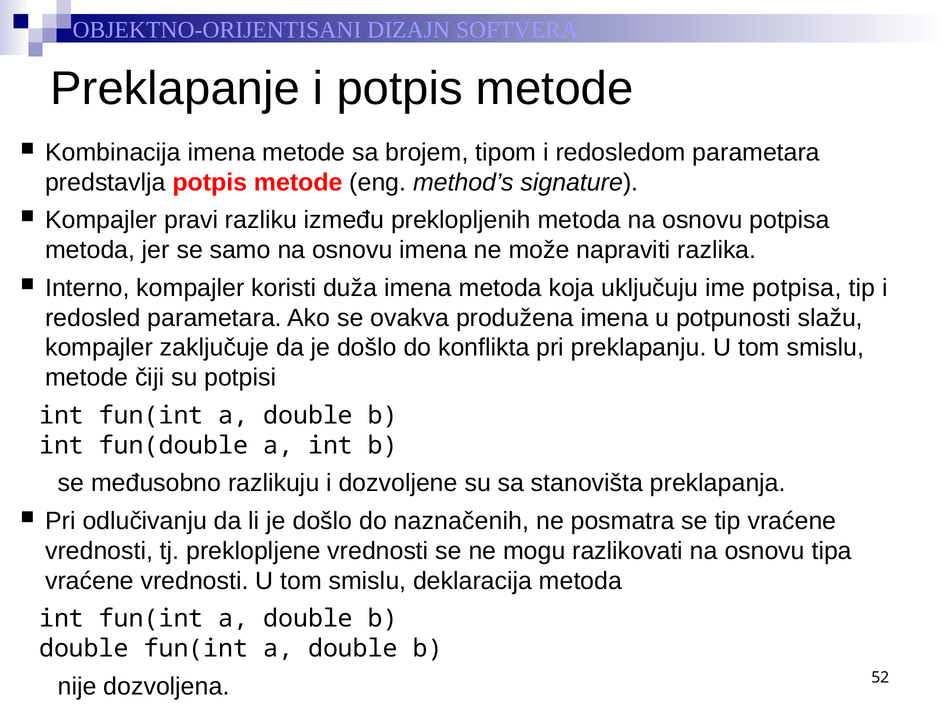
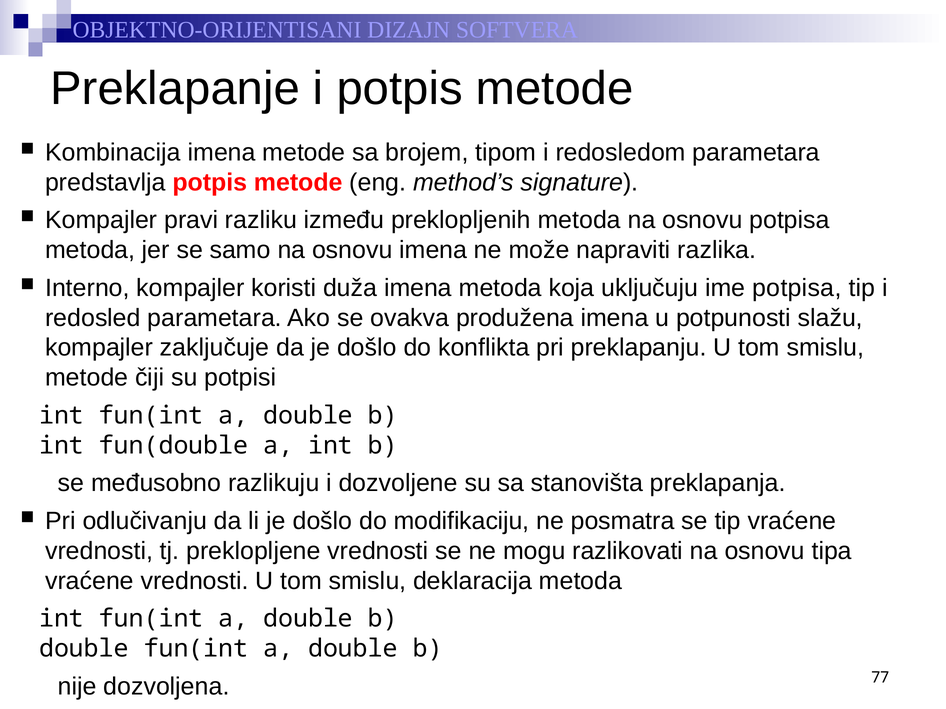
naznačenih: naznačenih -> modifikaciju
52: 52 -> 77
